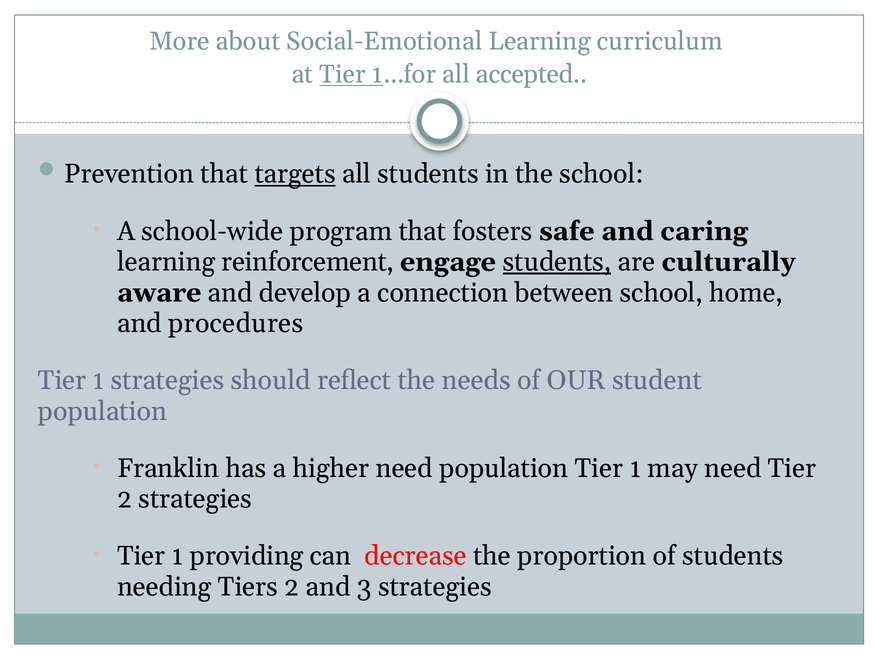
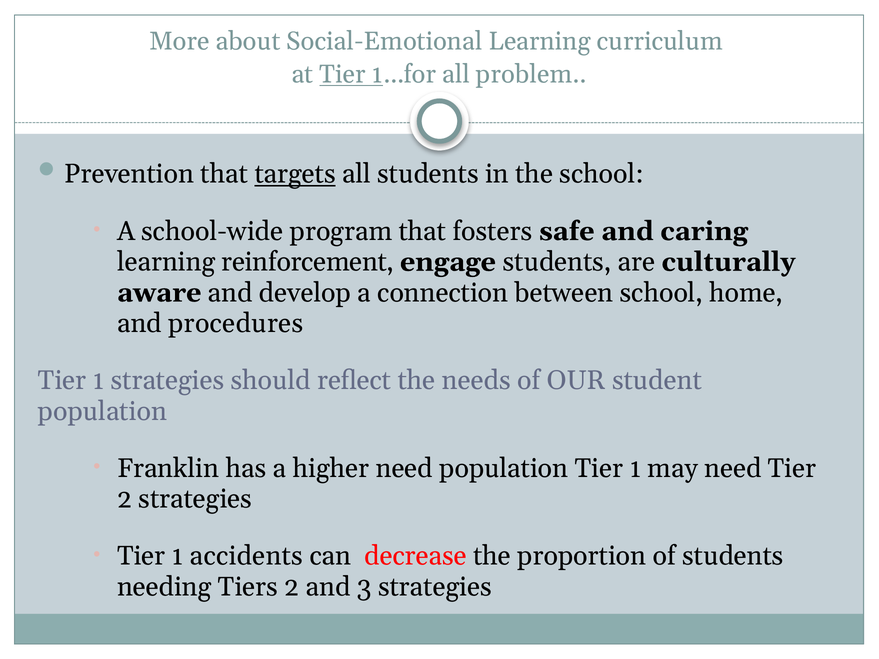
accepted: accepted -> problem
students at (557, 262) underline: present -> none
providing: providing -> accidents
